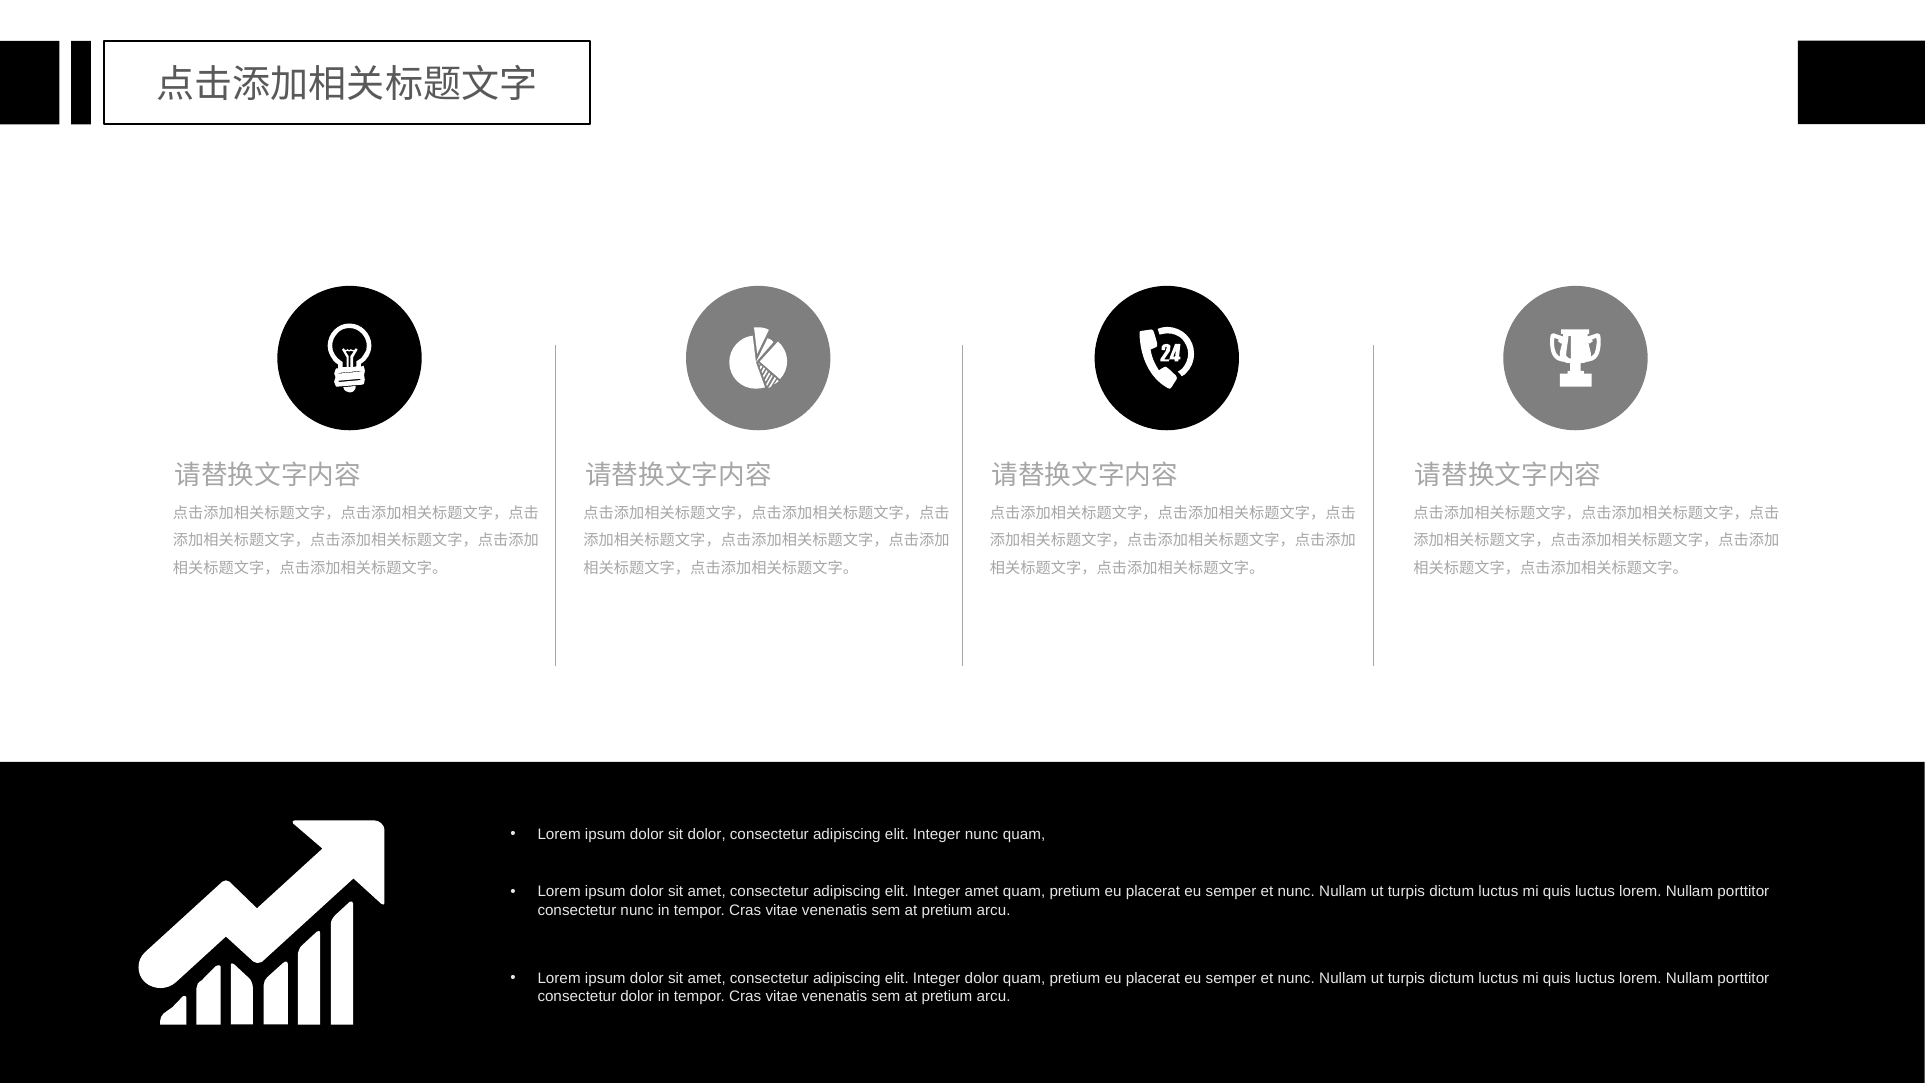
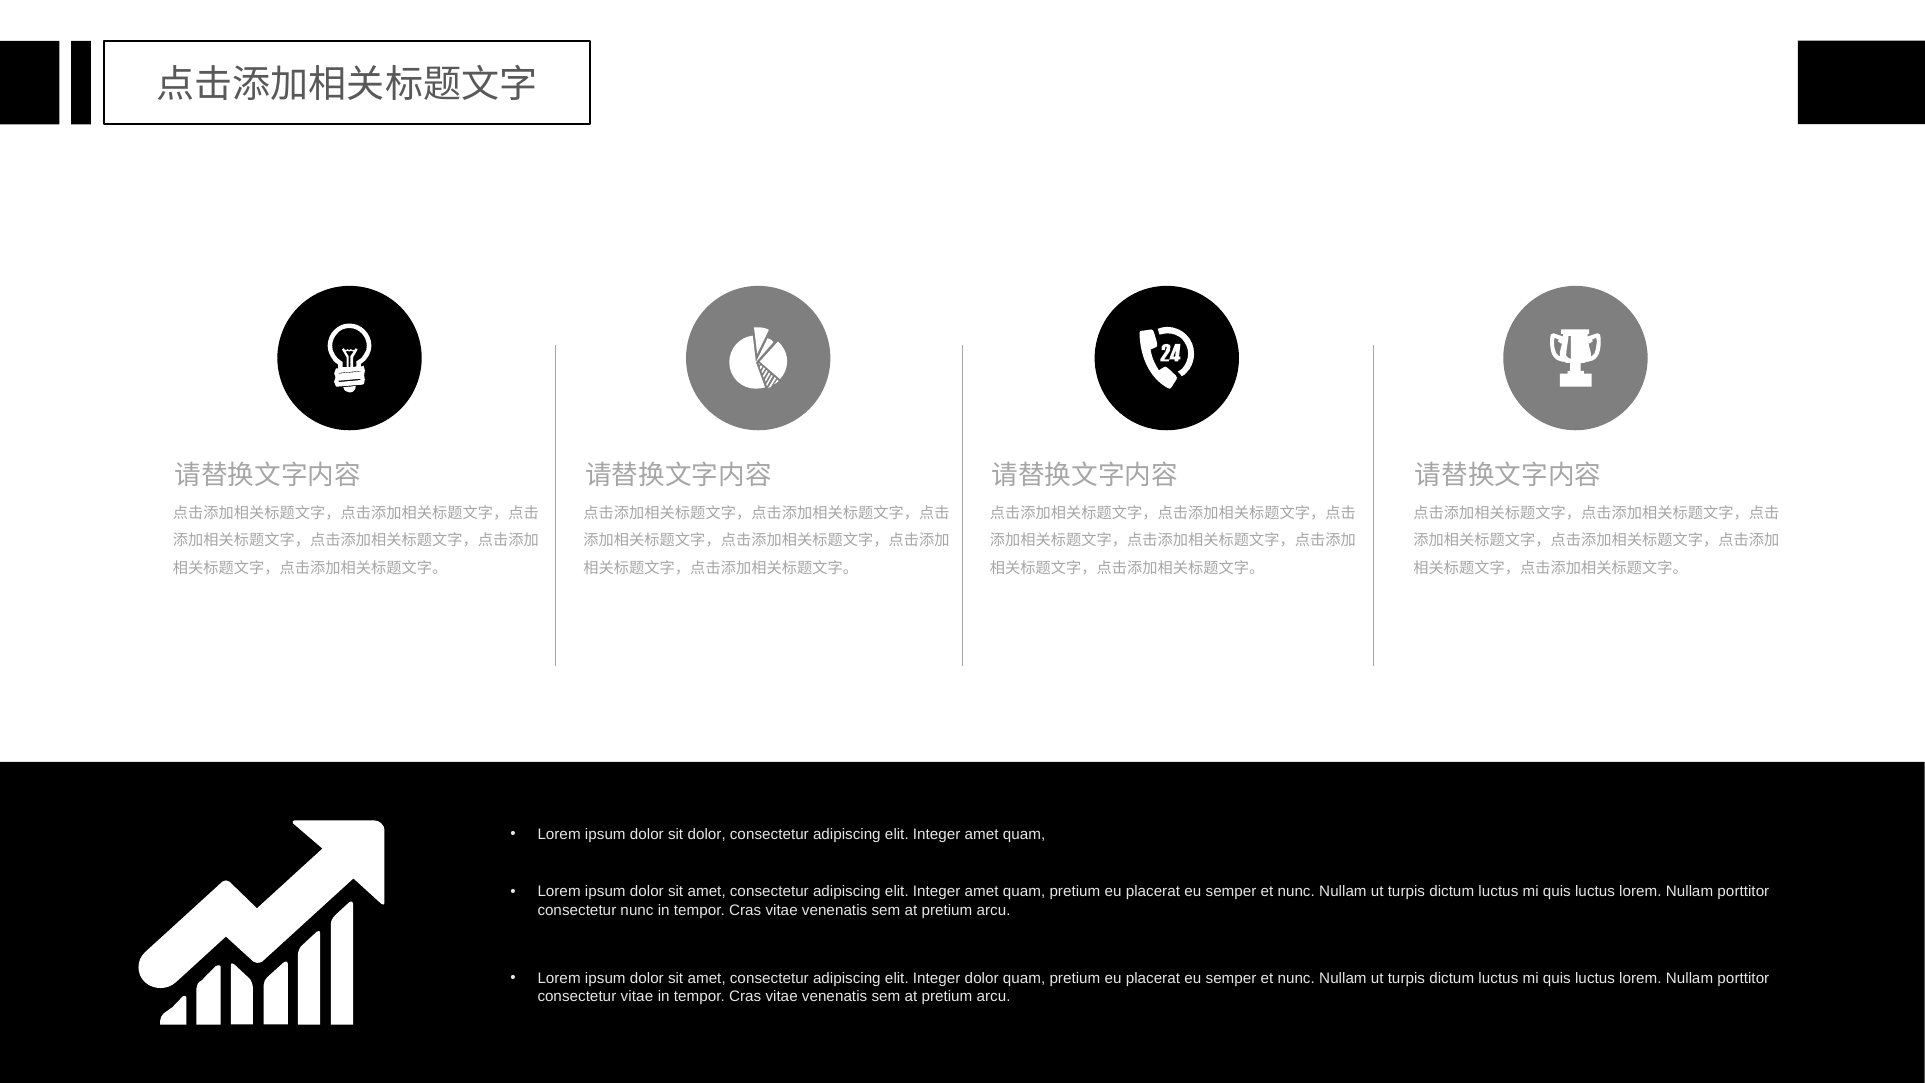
nunc at (982, 834): nunc -> amet
consectetur dolor: dolor -> vitae
